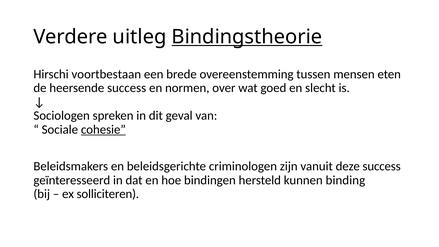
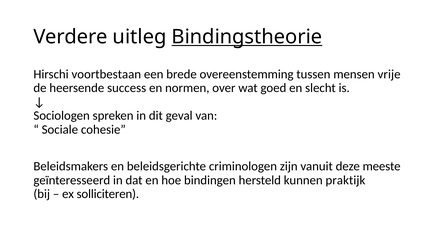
eten: eten -> vrije
cohesie underline: present -> none
deze success: success -> meeste
binding: binding -> praktijk
